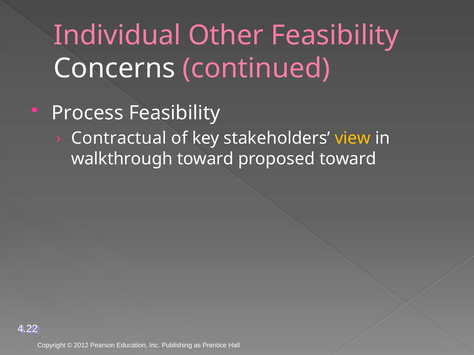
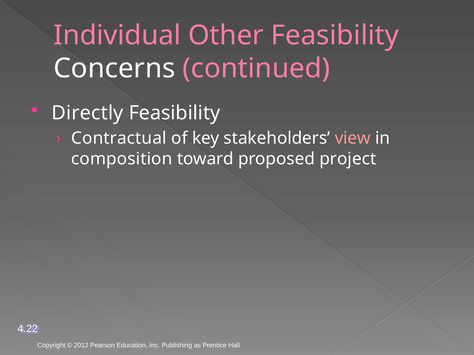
Process: Process -> Directly
view colour: yellow -> pink
walkthrough: walkthrough -> composition
proposed toward: toward -> project
